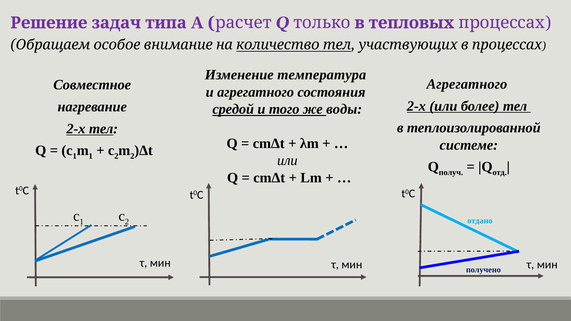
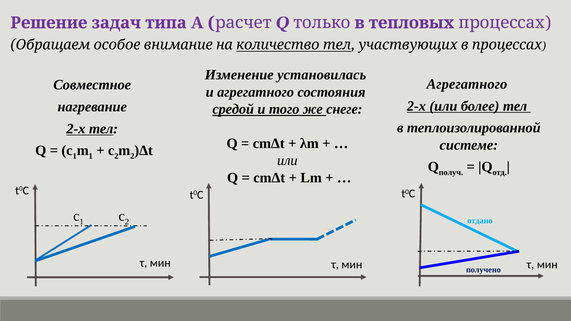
температура: температура -> установилась
воды: воды -> снеге
